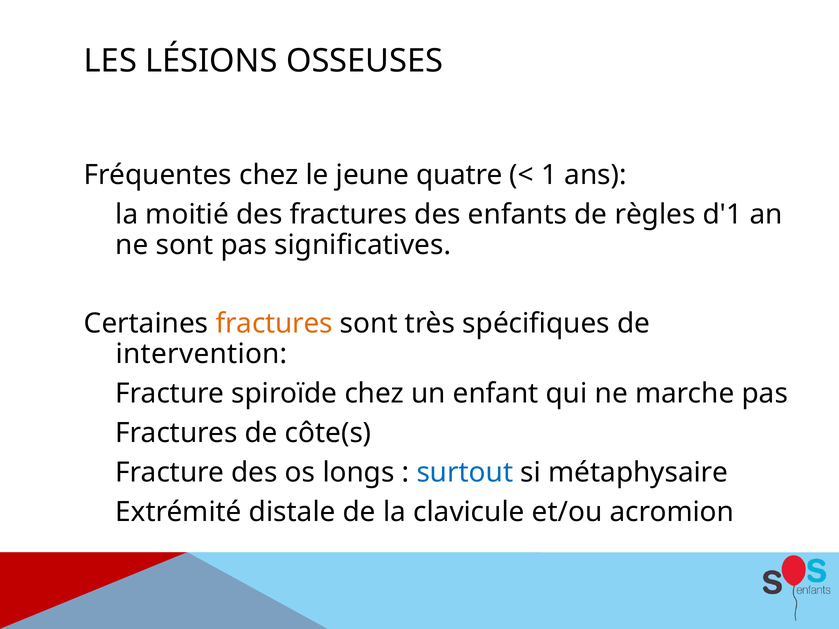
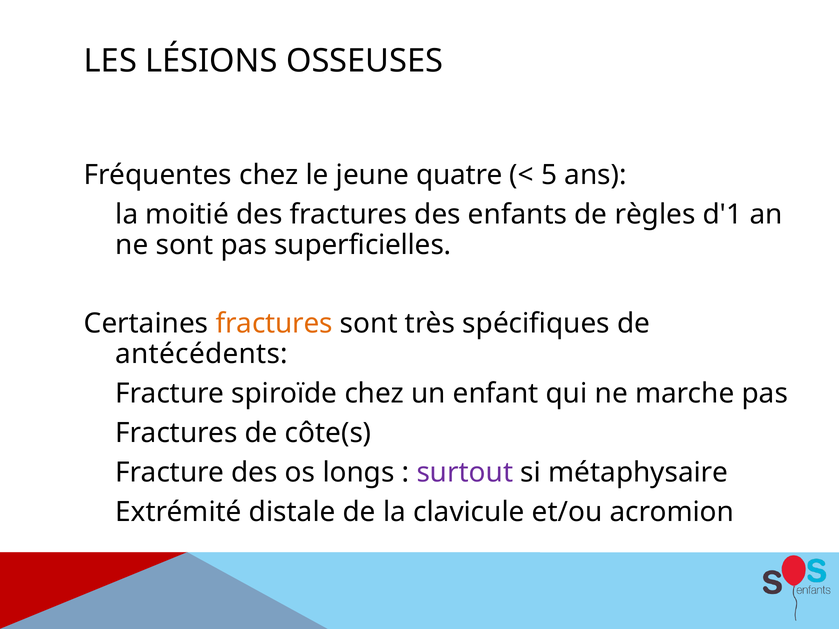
1: 1 -> 5
significatives: significatives -> superficielles
intervention: intervention -> antécédents
surtout colour: blue -> purple
